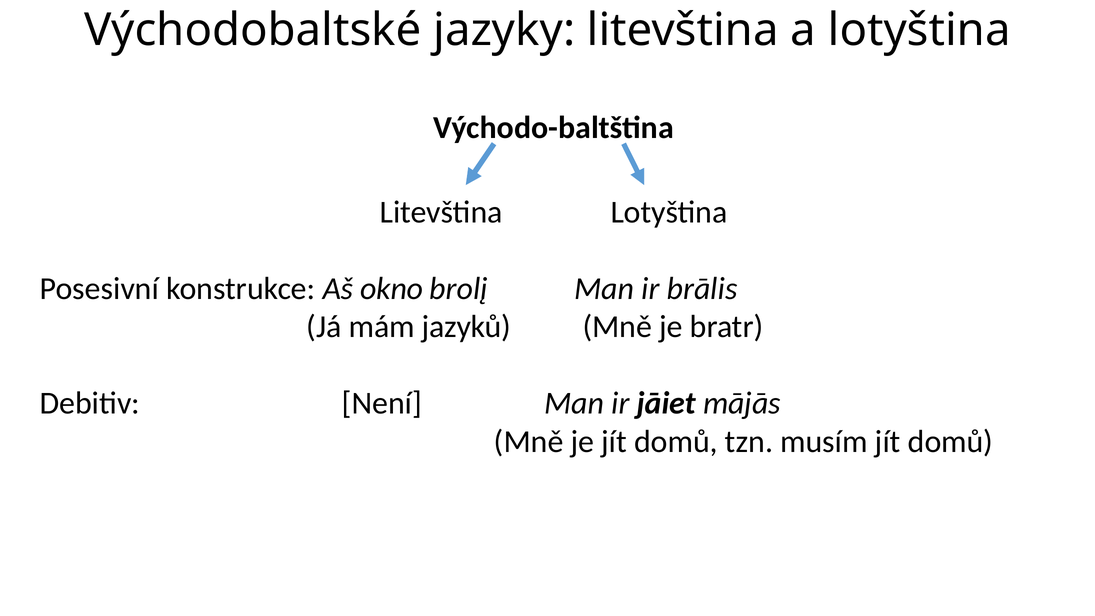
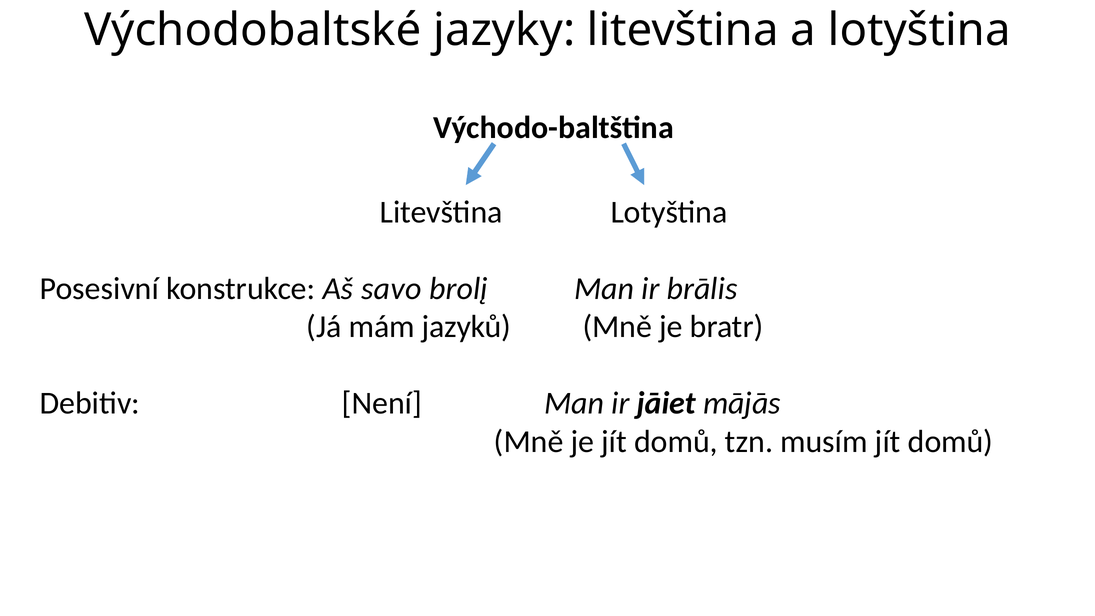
okno: okno -> savo
